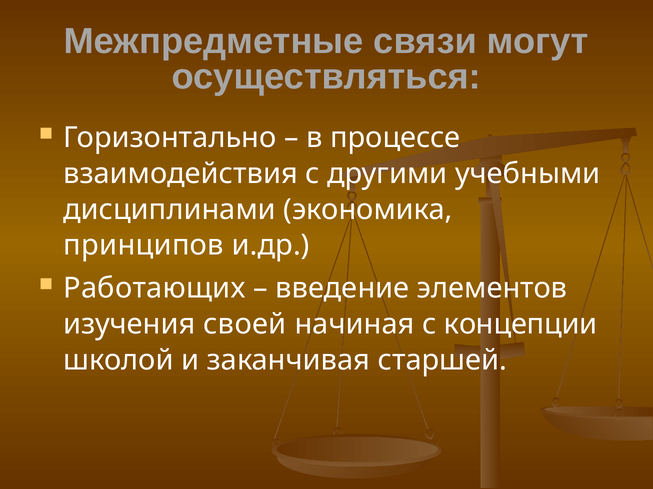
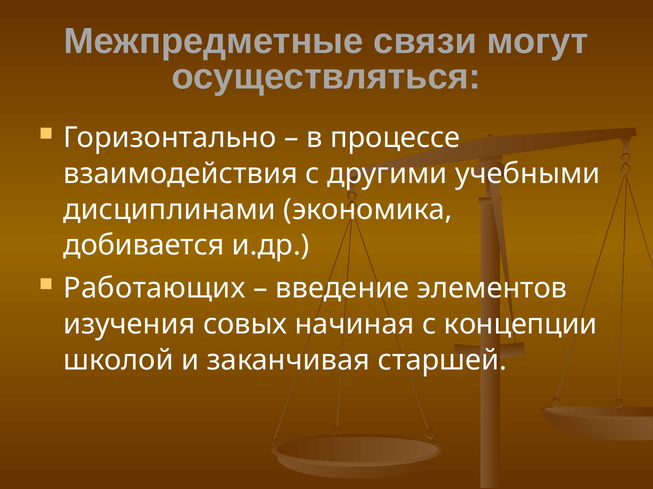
принципов: принципов -> добивается
своей: своей -> совых
